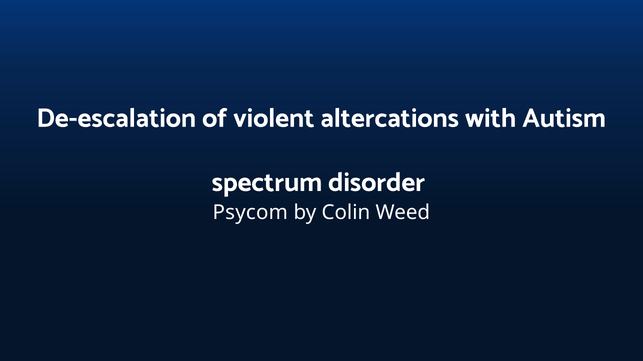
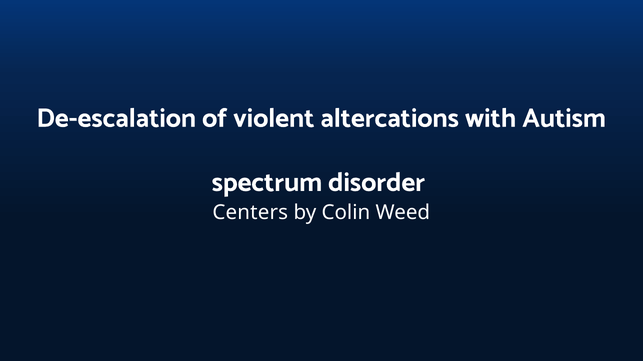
Psycom: Psycom -> Centers
